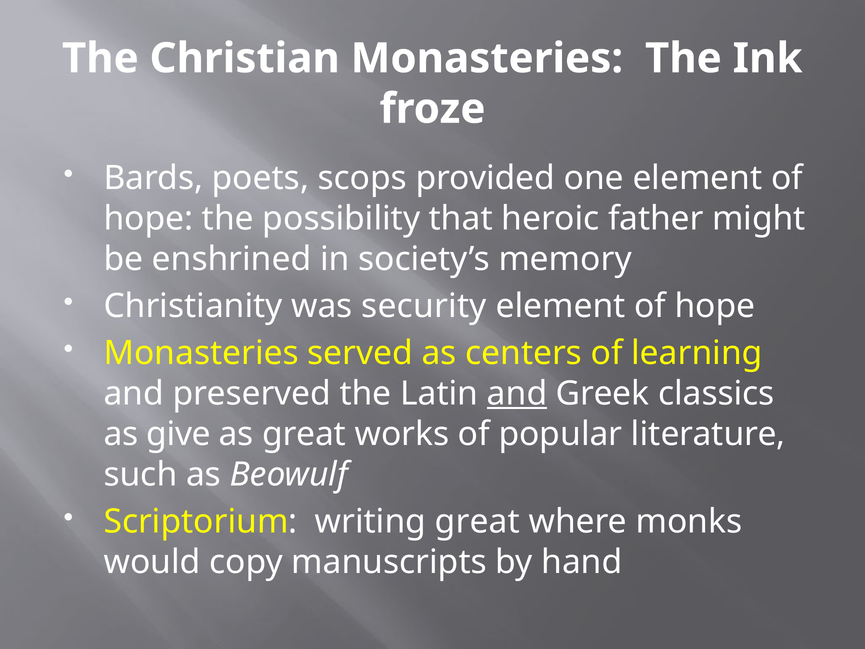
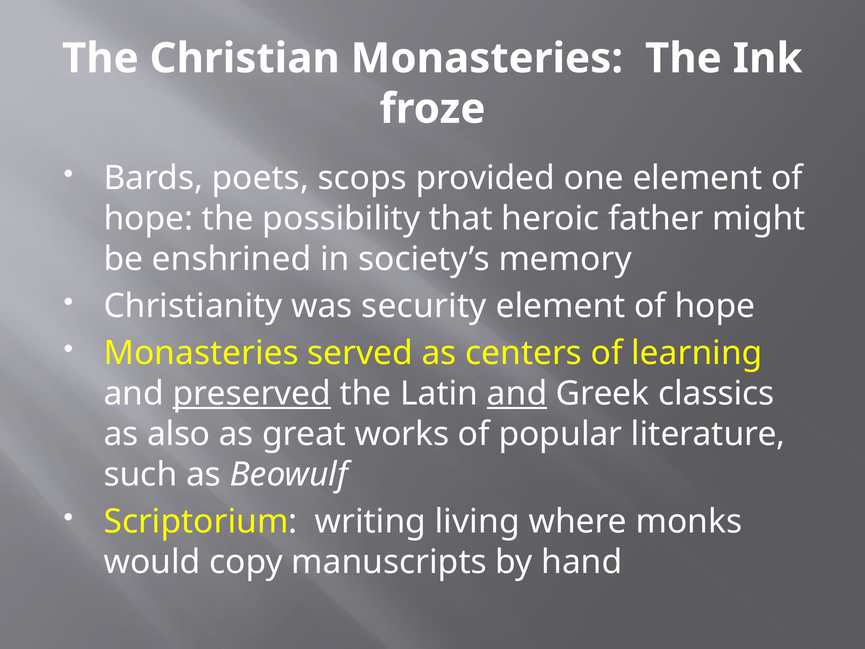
preserved underline: none -> present
give: give -> also
writing great: great -> living
